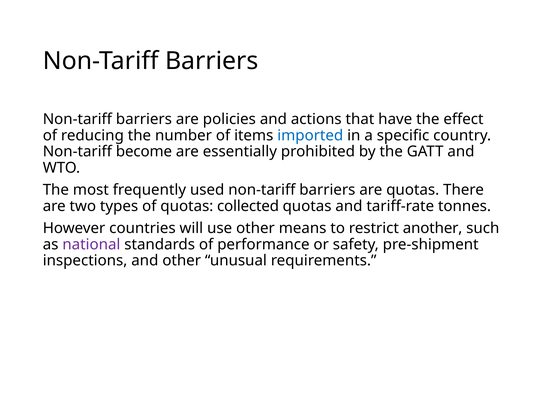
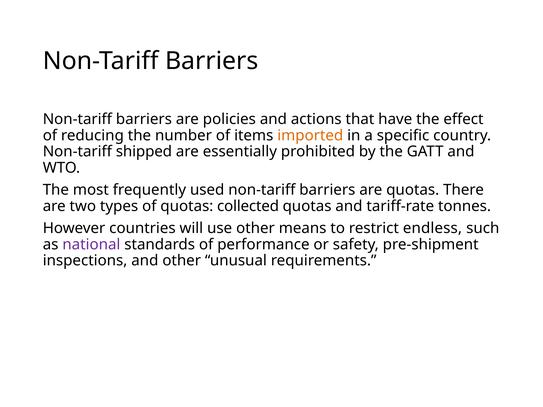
imported colour: blue -> orange
become: become -> shipped
another: another -> endless
